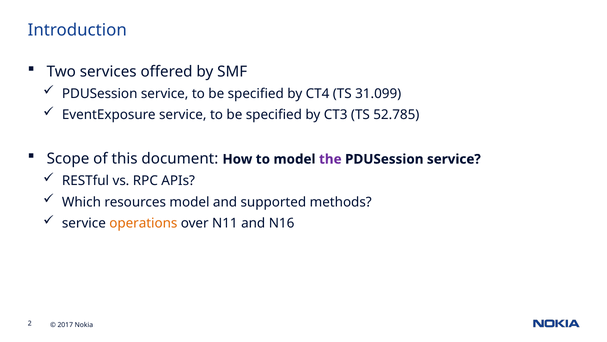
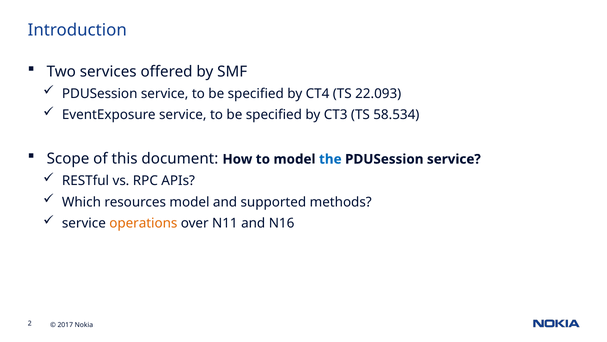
31.099: 31.099 -> 22.093
52.785: 52.785 -> 58.534
the colour: purple -> blue
